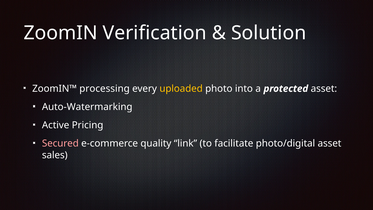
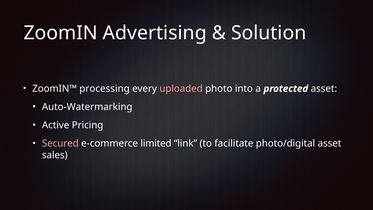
Verification: Verification -> Advertising
uploaded colour: yellow -> pink
quality: quality -> limited
